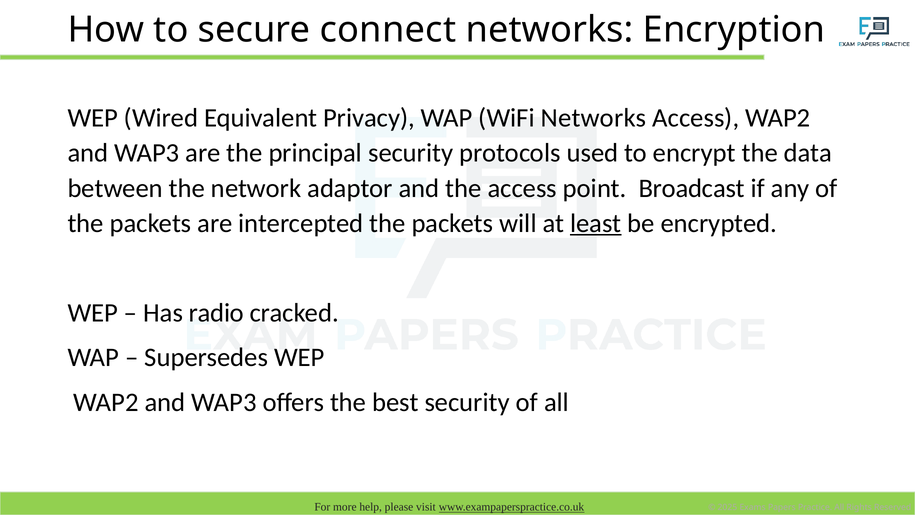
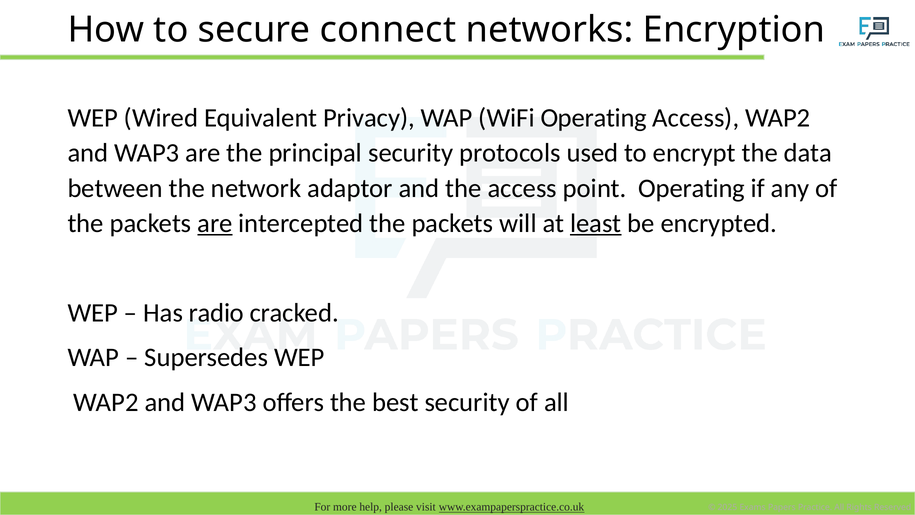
WiFi Networks: Networks -> Operating
point Broadcast: Broadcast -> Operating
are at (215, 223) underline: none -> present
